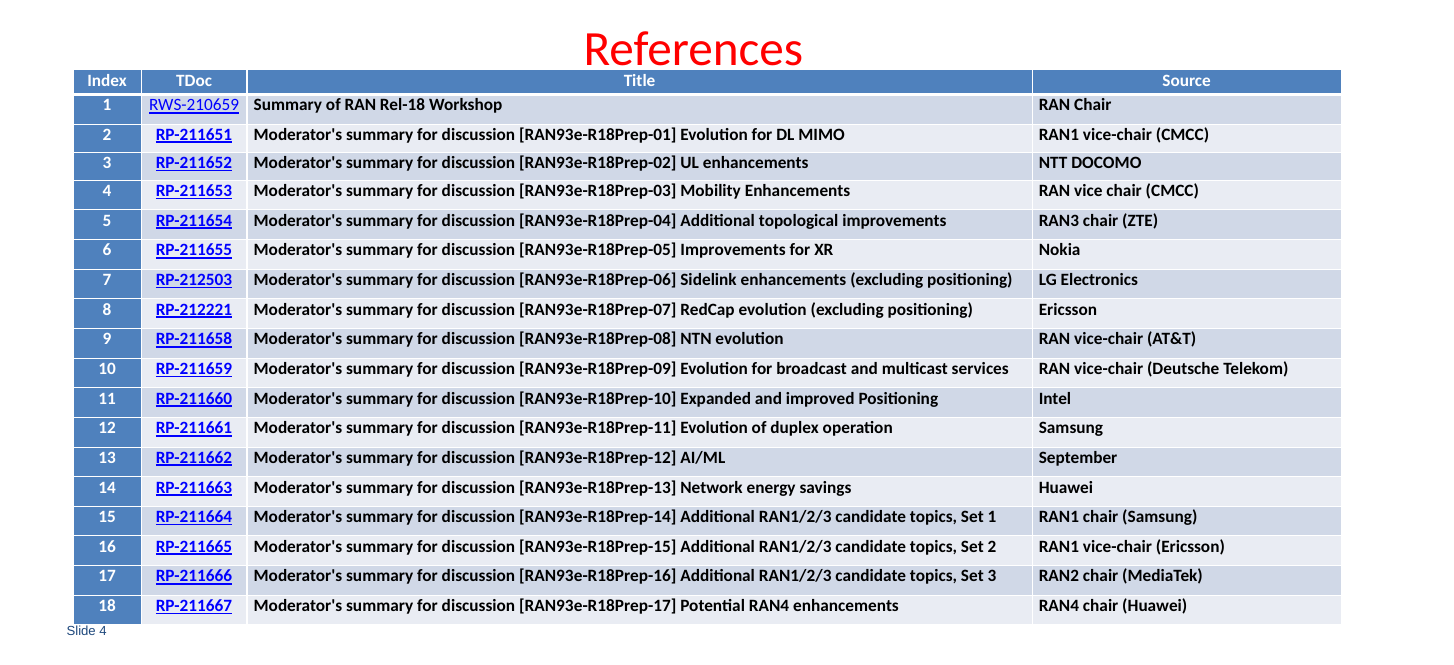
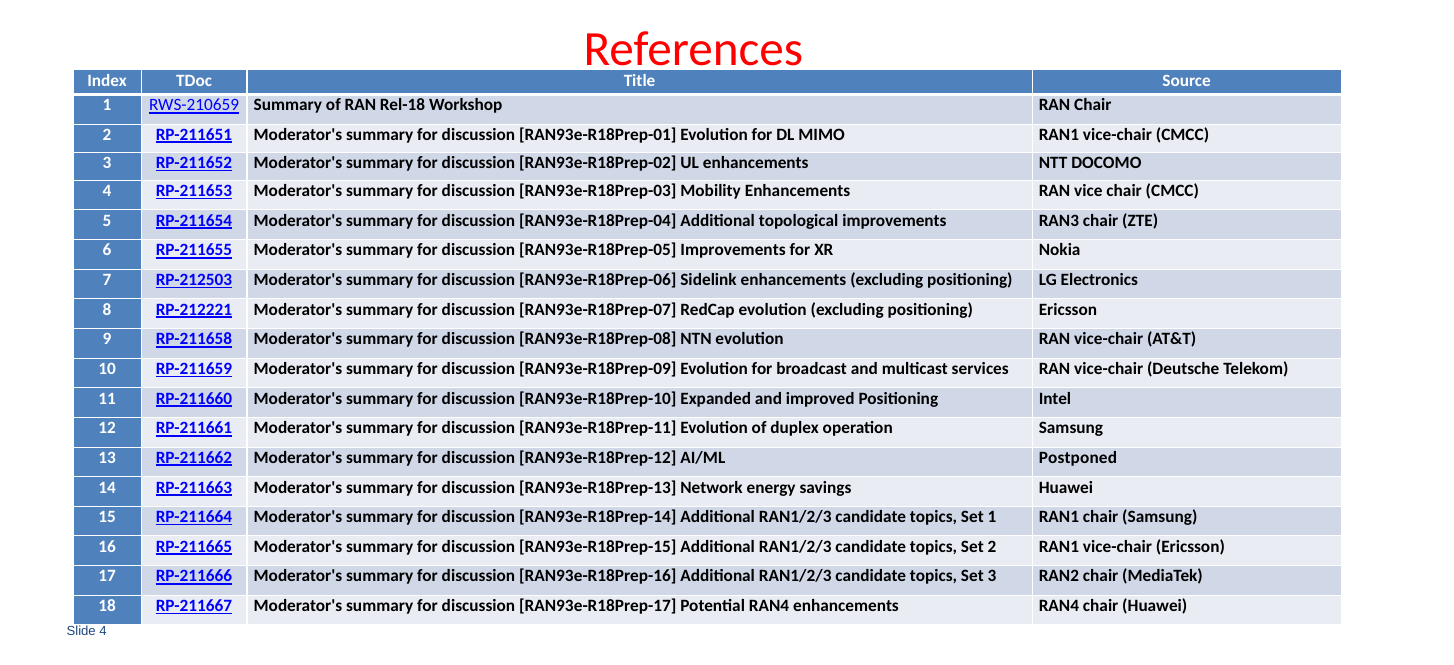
September: September -> Postponed
